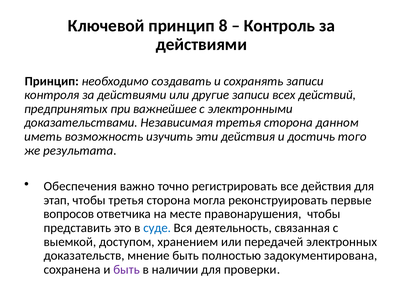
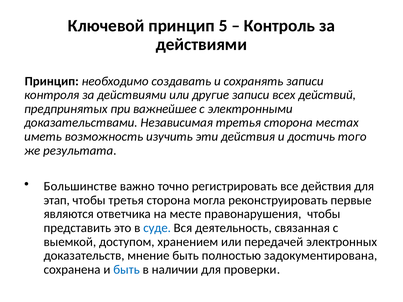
8: 8 -> 5
данном: данном -> местах
Обеспечения: Обеспечения -> Большинстве
вопросов: вопросов -> являются
быть at (127, 270) colour: purple -> blue
